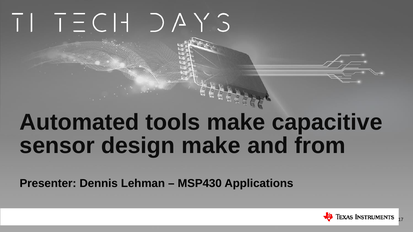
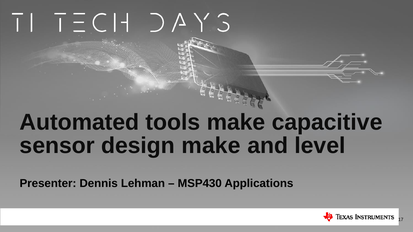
from: from -> level
